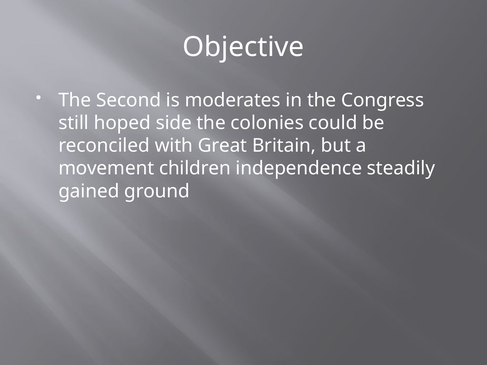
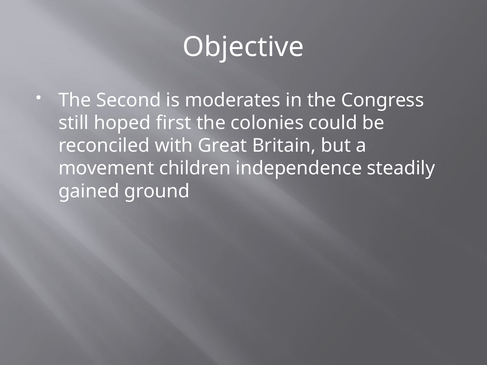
side: side -> first
